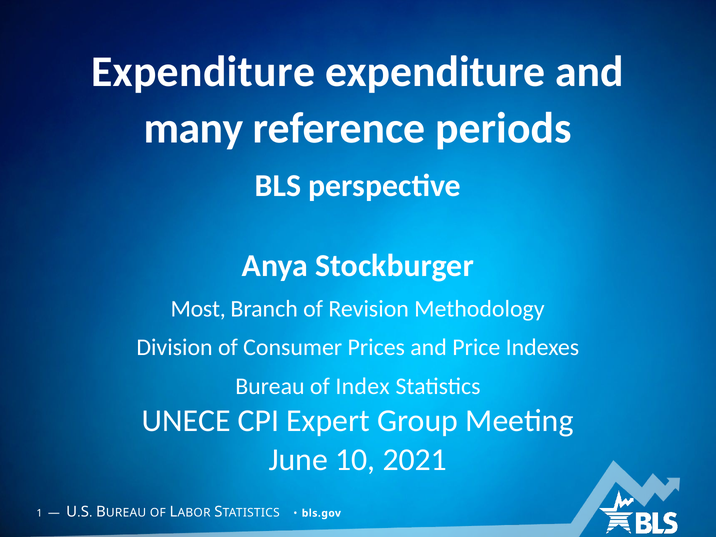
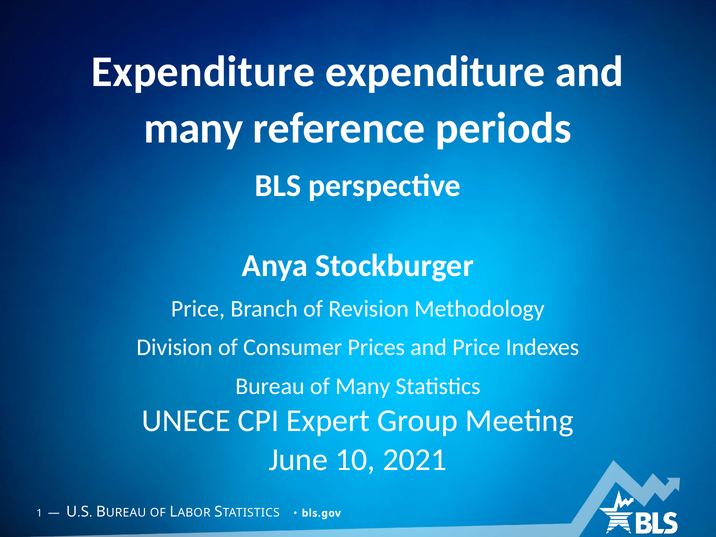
Most at (198, 309): Most -> Price
of Index: Index -> Many
